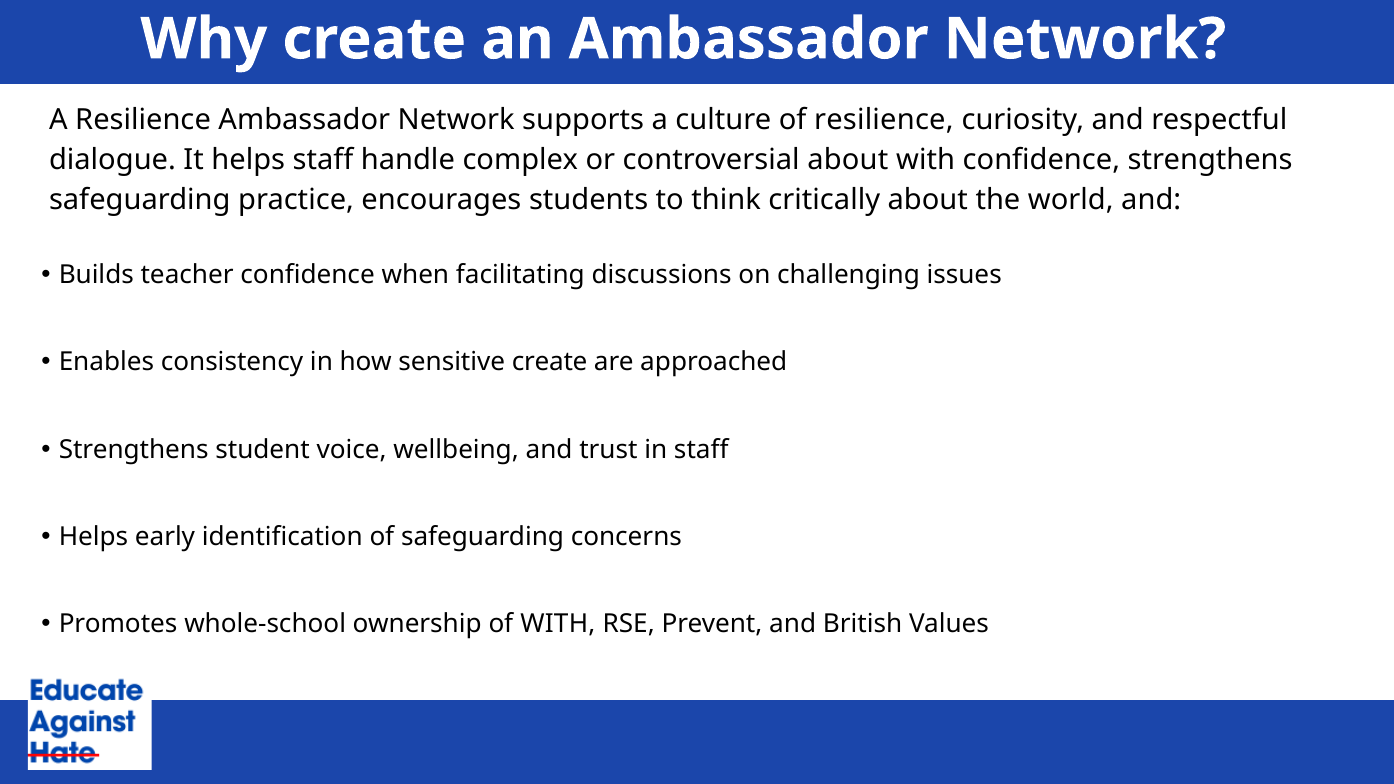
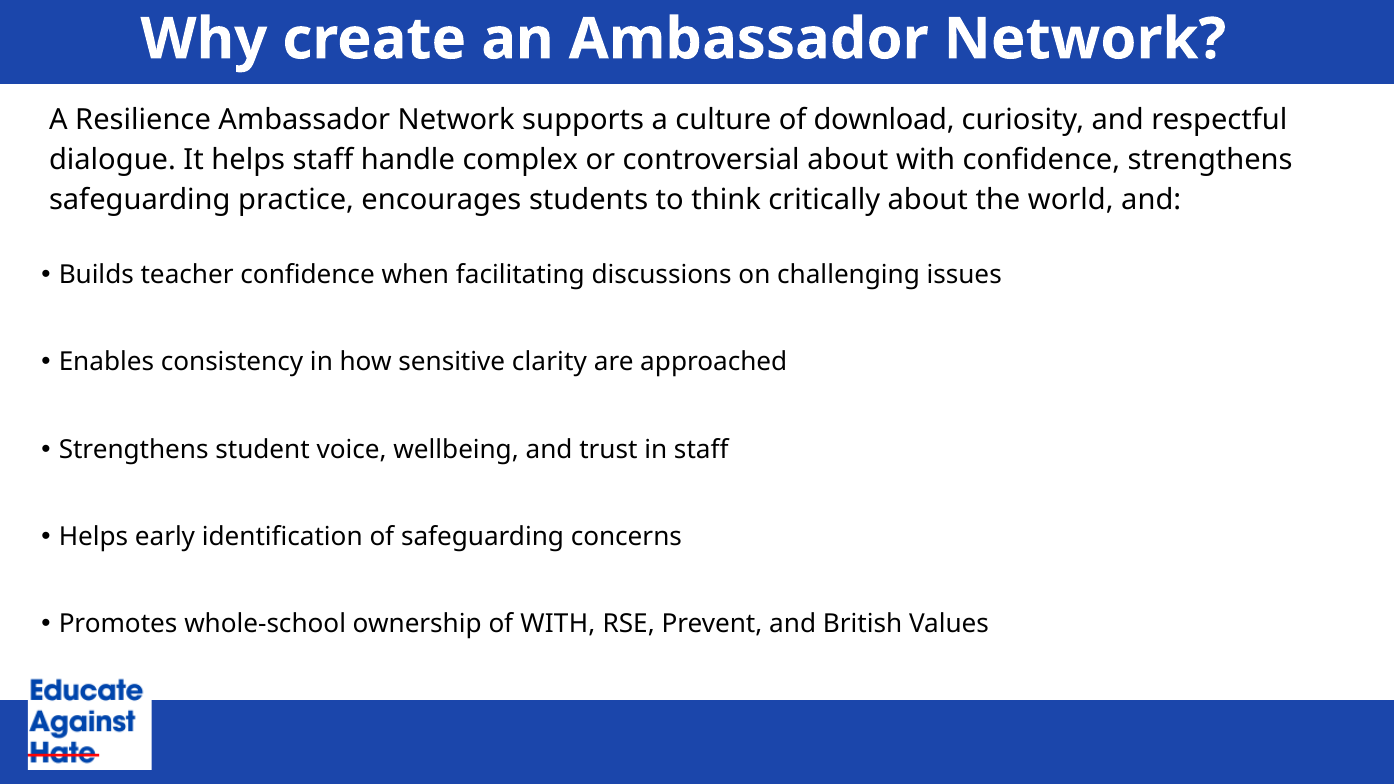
of resilience: resilience -> download
sensitive create: create -> clarity
